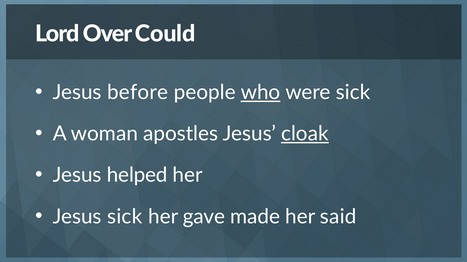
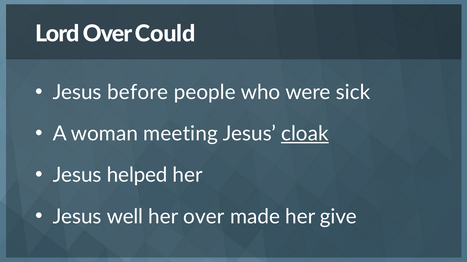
who underline: present -> none
apostles: apostles -> meeting
Jesus sick: sick -> well
her gave: gave -> over
said: said -> give
